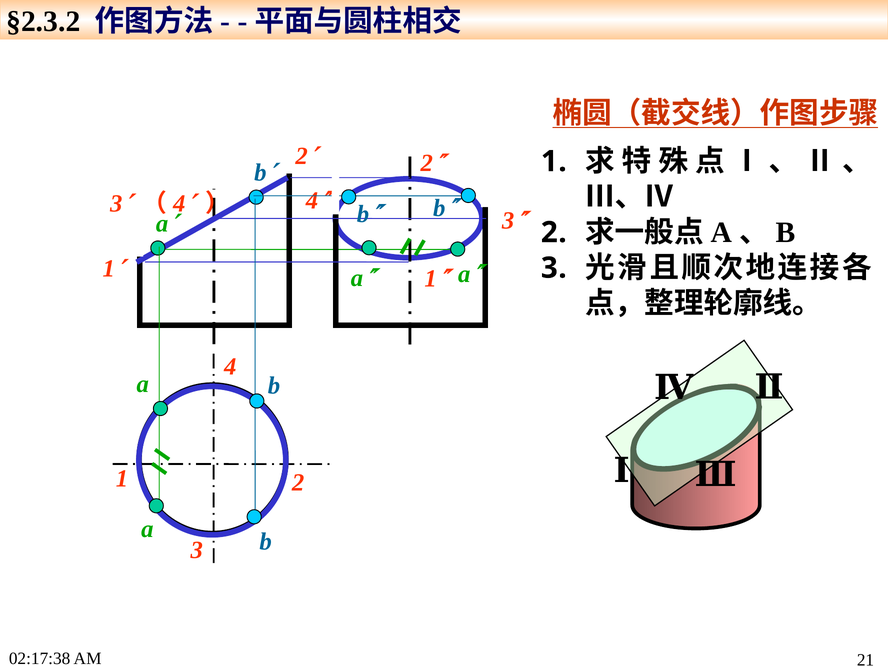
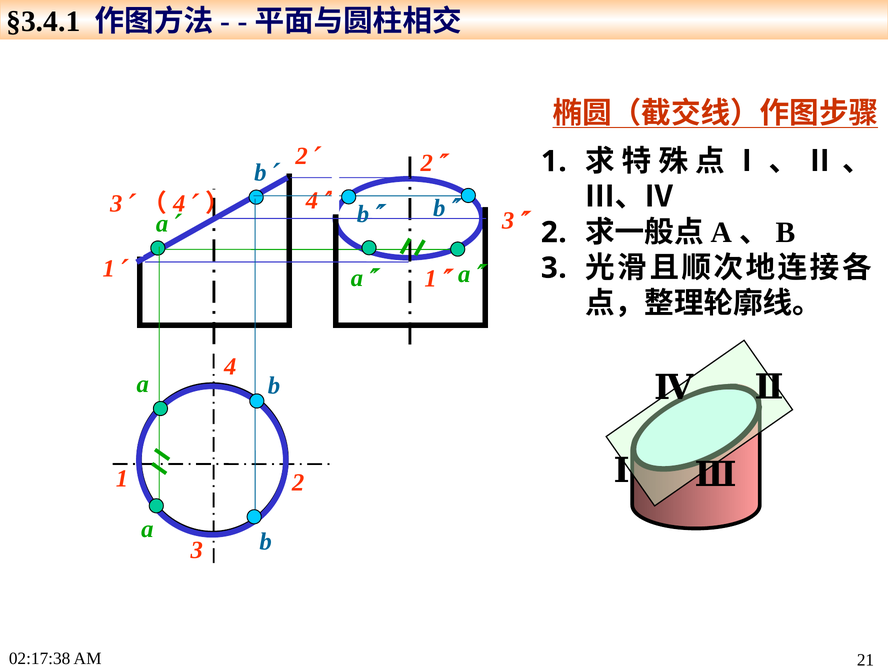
§2.3.2: §2.3.2 -> §3.4.1
